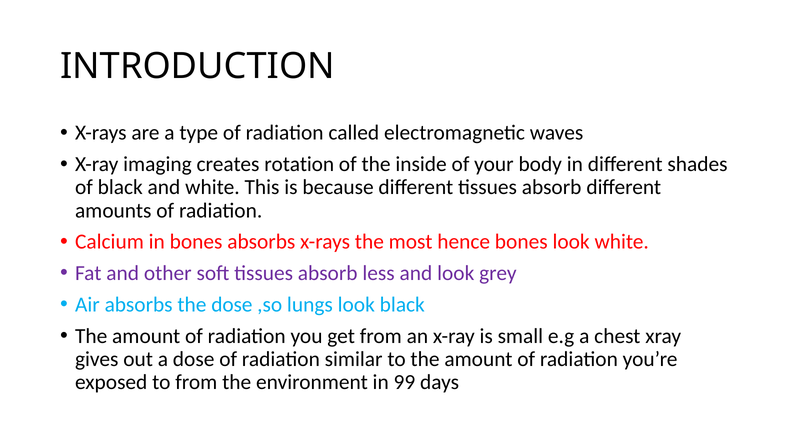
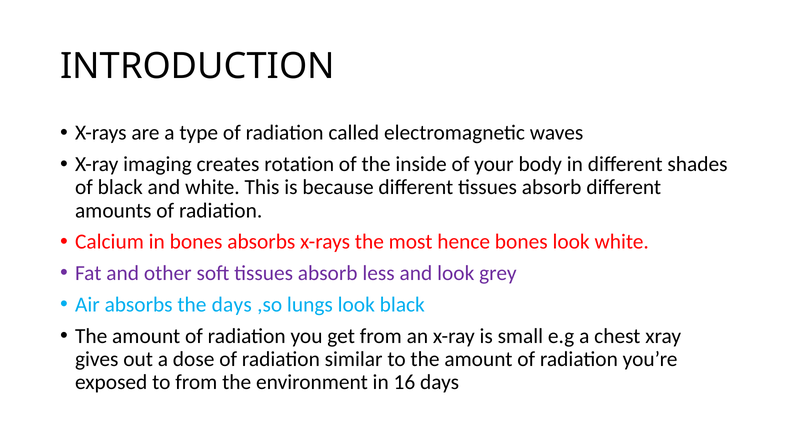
the dose: dose -> days
99: 99 -> 16
